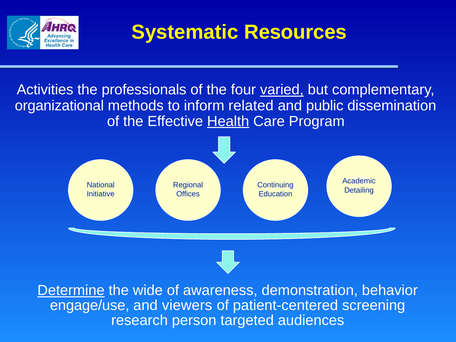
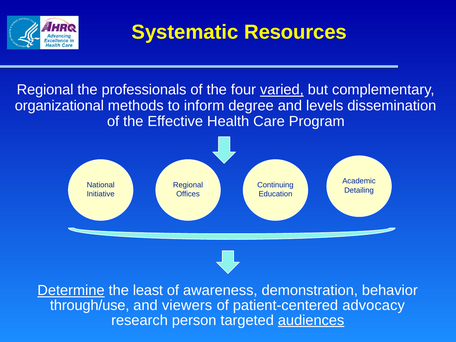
Activities at (45, 90): Activities -> Regional
related: related -> degree
public: public -> levels
Health underline: present -> none
wide: wide -> least
engage/use: engage/use -> through/use
screening: screening -> advocacy
audiences underline: none -> present
